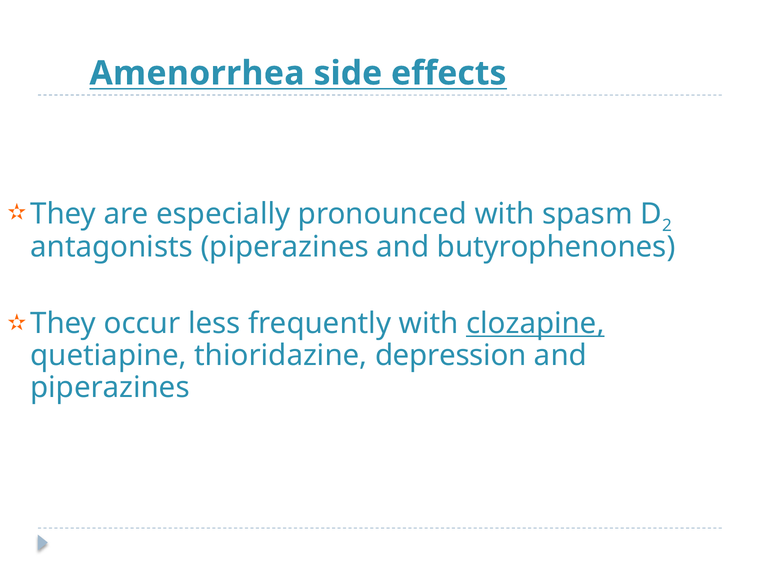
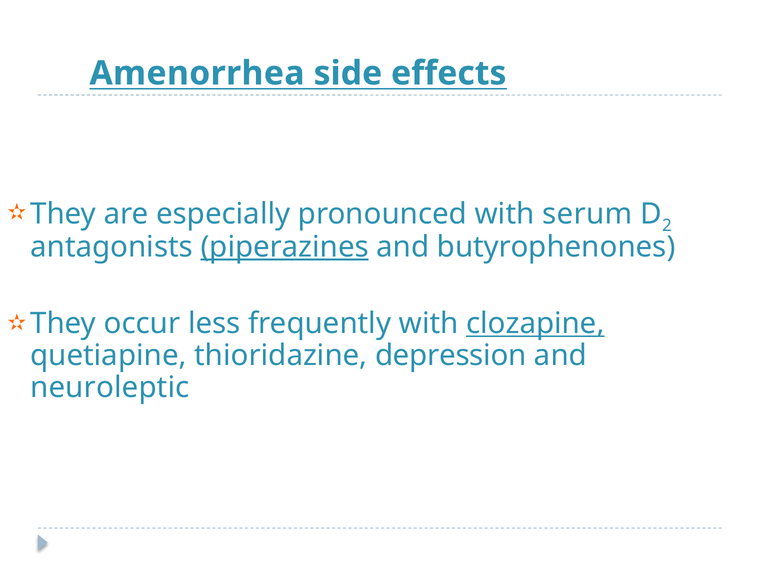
spasm: spasm -> serum
piperazines at (285, 247) underline: none -> present
piperazines at (110, 387): piperazines -> neuroleptic
